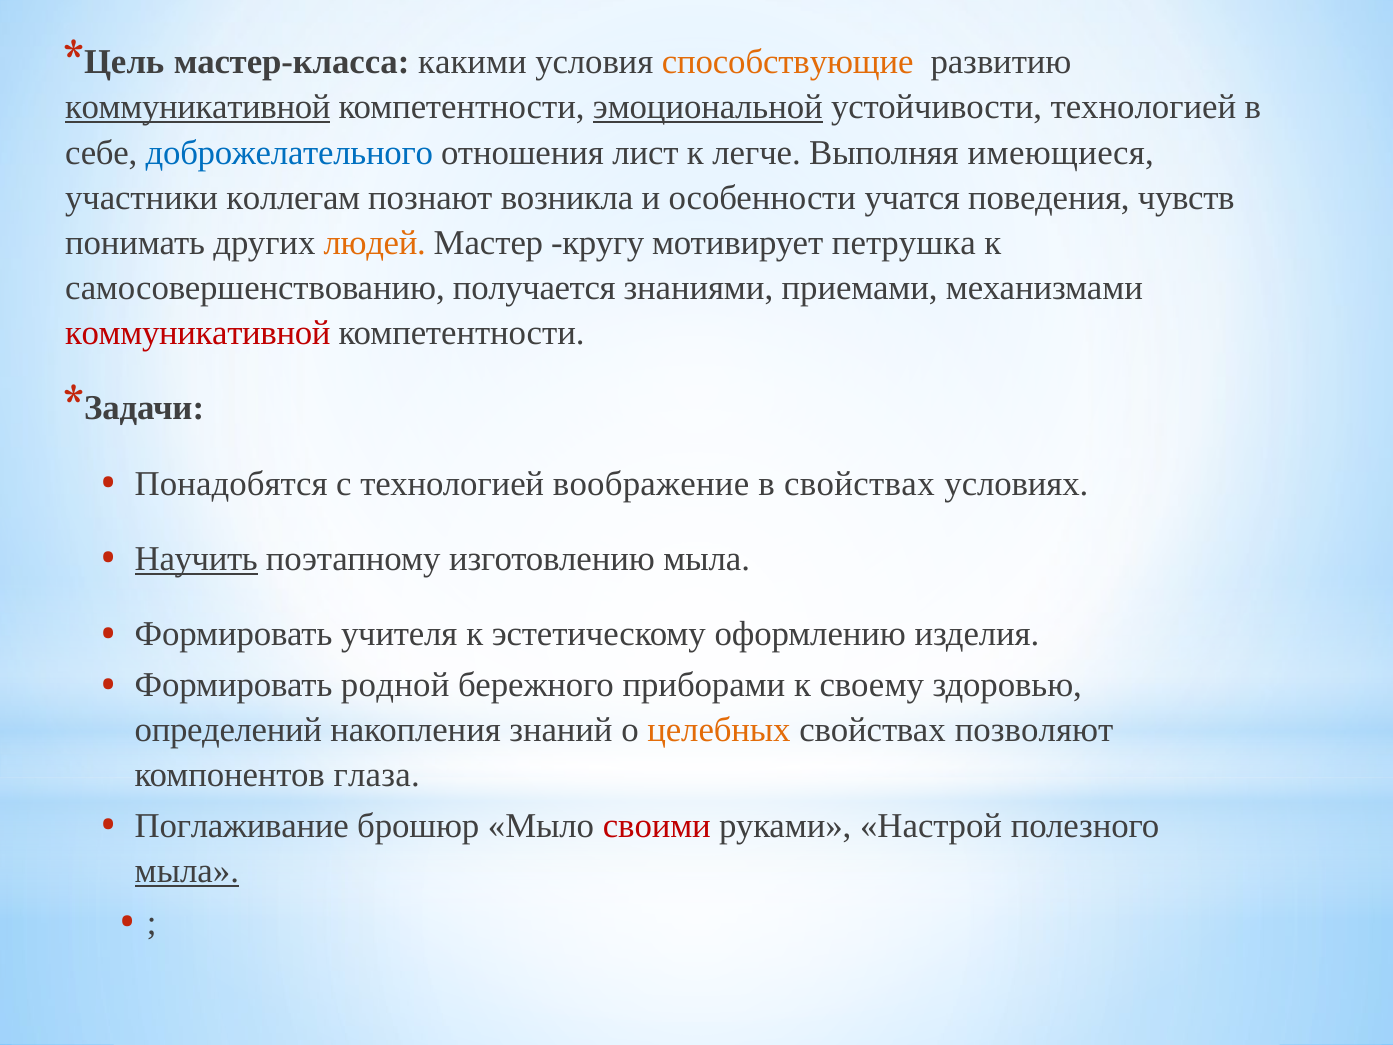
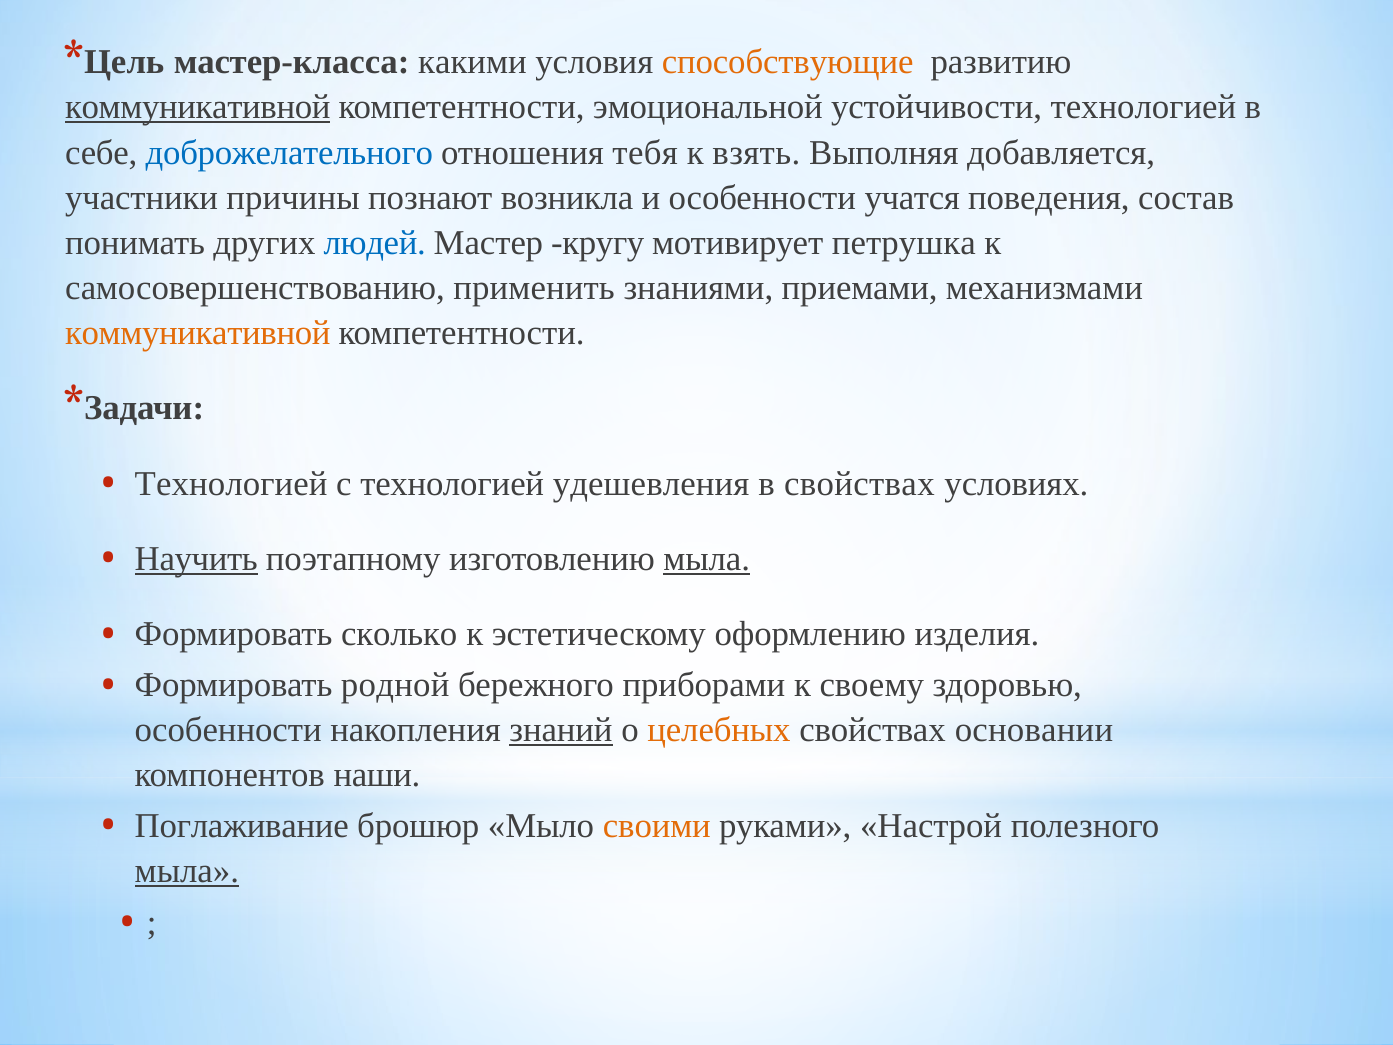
эмоциональной underline: present -> none
лист: лист -> тебя
легче: легче -> взять
имеющиеся: имеющиеся -> добавляется
коллегам: коллегам -> причины
чувств: чувств -> состав
людей colour: orange -> blue
получается: получается -> применить
коммуникативной at (198, 333) colour: red -> orange
Понадобятся at (231, 484): Понадобятся -> Технологией
воображение: воображение -> удешевления
мыла at (707, 559) underline: none -> present
учителя: учителя -> сколько
определений at (228, 730): определений -> особенности
знаний underline: none -> present
позволяют: позволяют -> основании
глаза: глаза -> наши
своими colour: red -> orange
